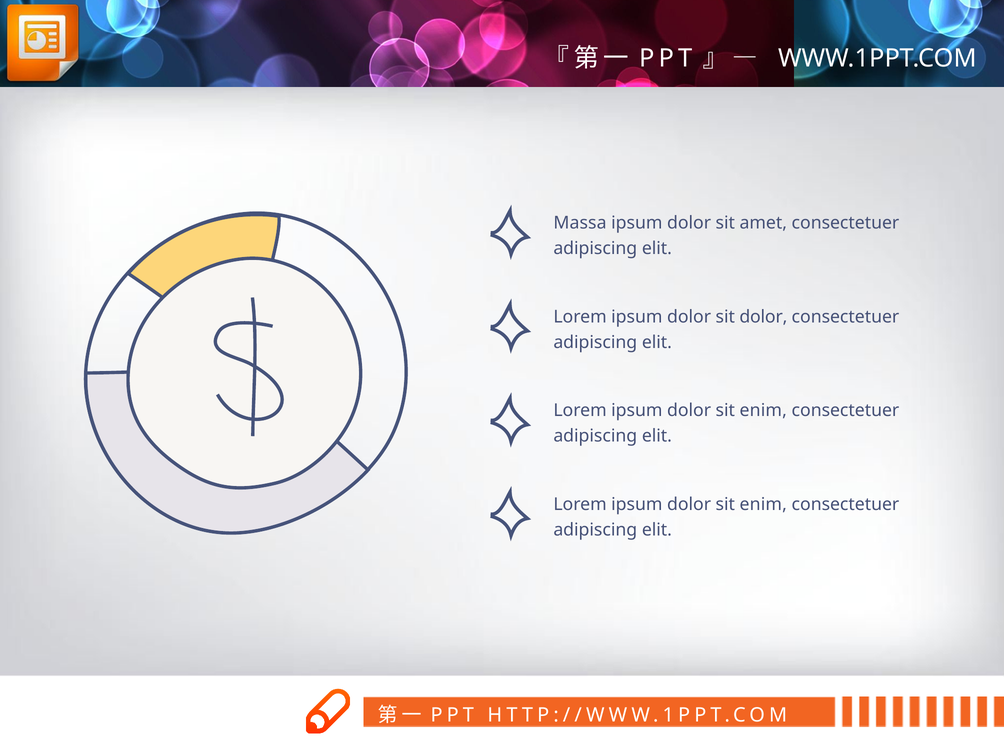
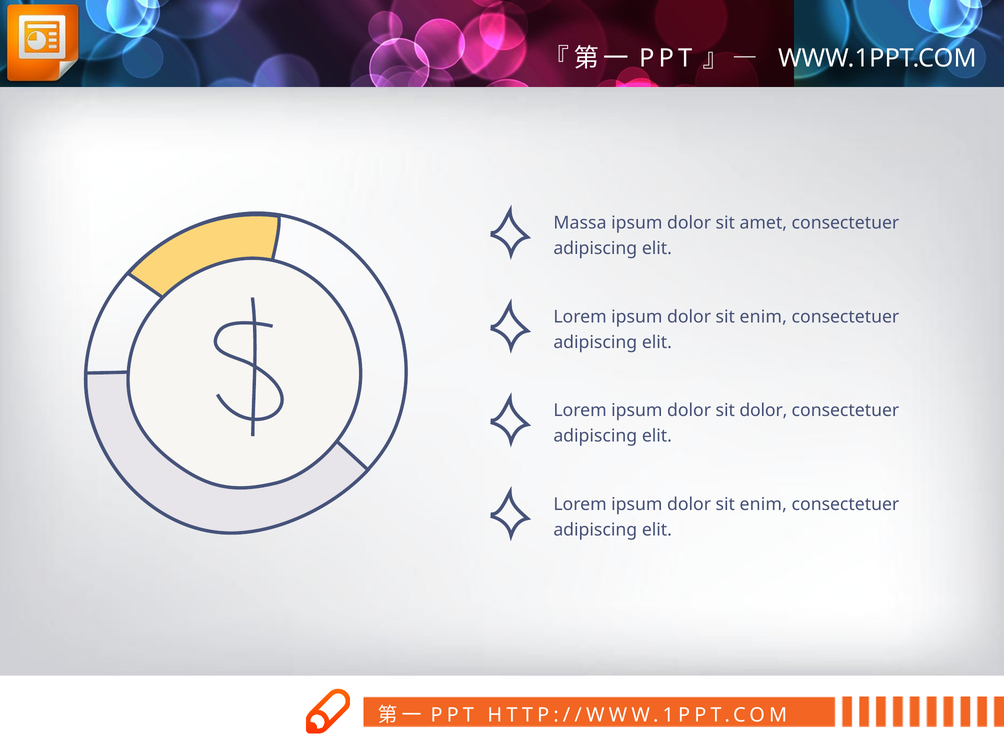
dolor at (763, 317): dolor -> enim
enim at (763, 411): enim -> dolor
